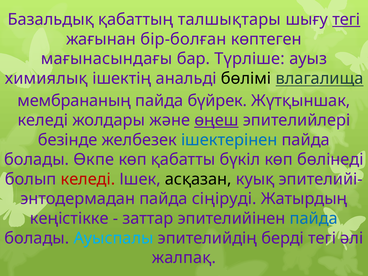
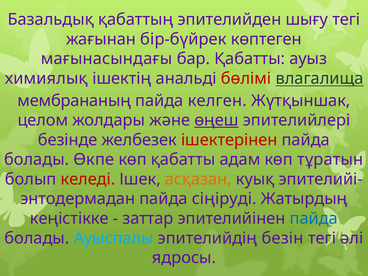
талшықтары: талшықтары -> эпителийден
тегі at (346, 20) underline: present -> none
бір-болған: бір-болған -> бір-бүйрек
бар Түрліше: Түрліше -> Қабатты
бөлімі colour: black -> red
бүйрек: бүйрек -> келген
келеді at (43, 120): келеді -> целом
ішектерінен colour: blue -> red
бүкіл: бүкіл -> адам
бөлінеді: бөлінеді -> тұратын
асқазан colour: black -> orange
берді: берді -> безін
жалпақ: жалпақ -> ядросы
